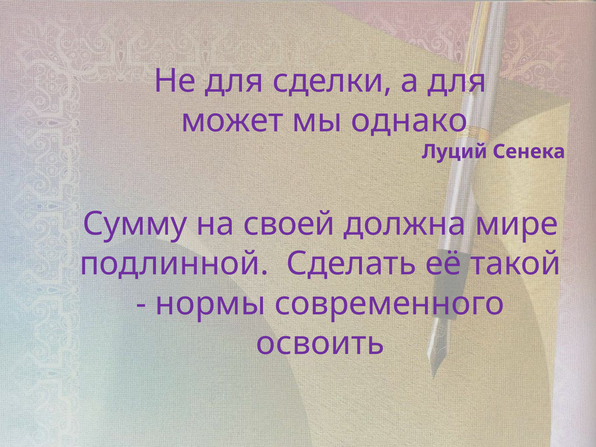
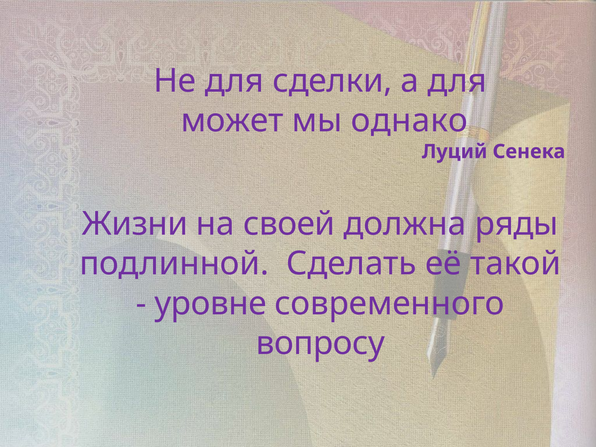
Сумму: Сумму -> Жизни
мире: мире -> ряды
нормы: нормы -> уровне
освоить: освоить -> вопросу
